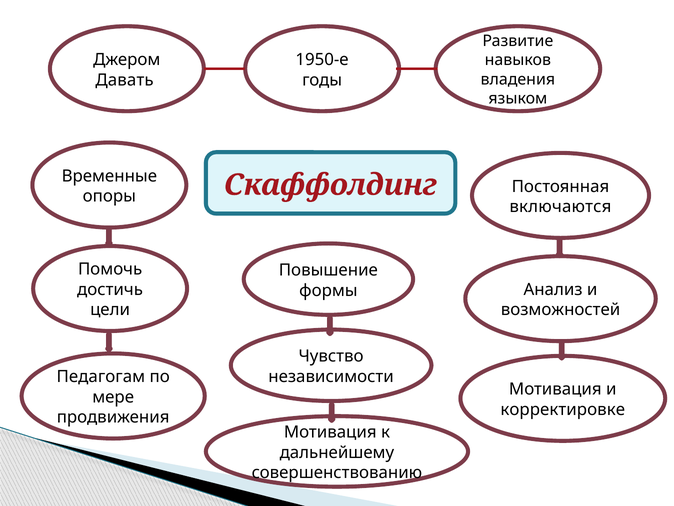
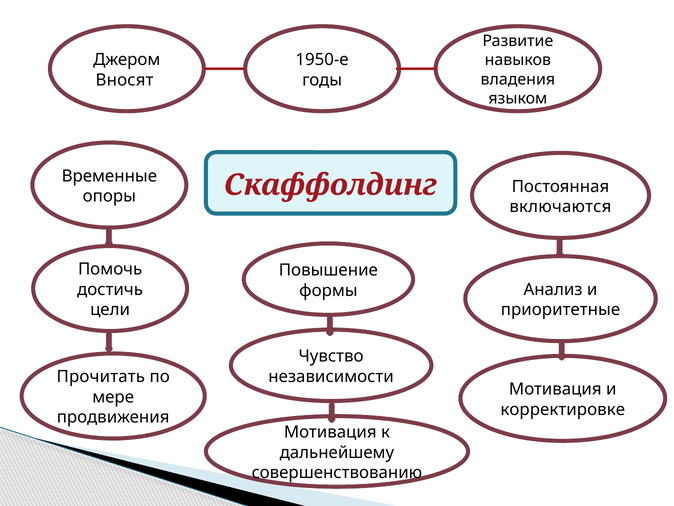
Давать: Давать -> Вносят
возможностей: возможностей -> приоритетные
Педагогам: Педагогам -> Прочитать
